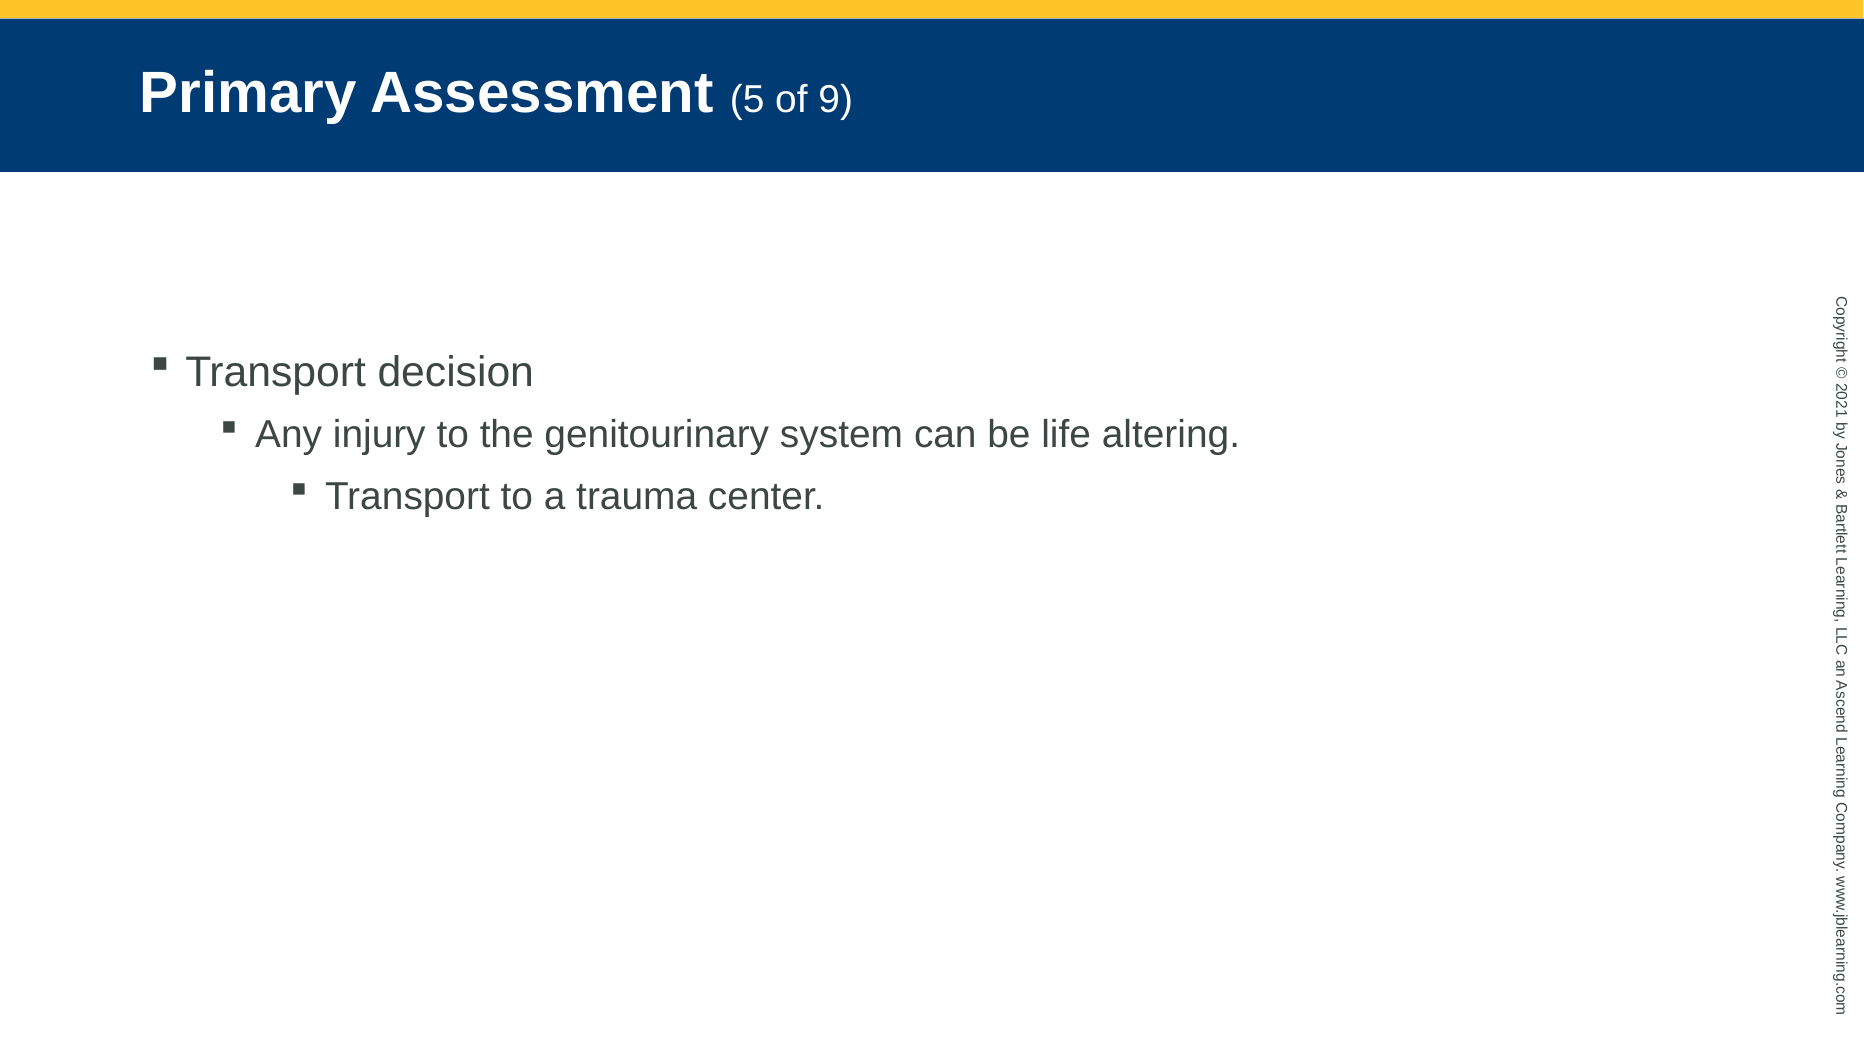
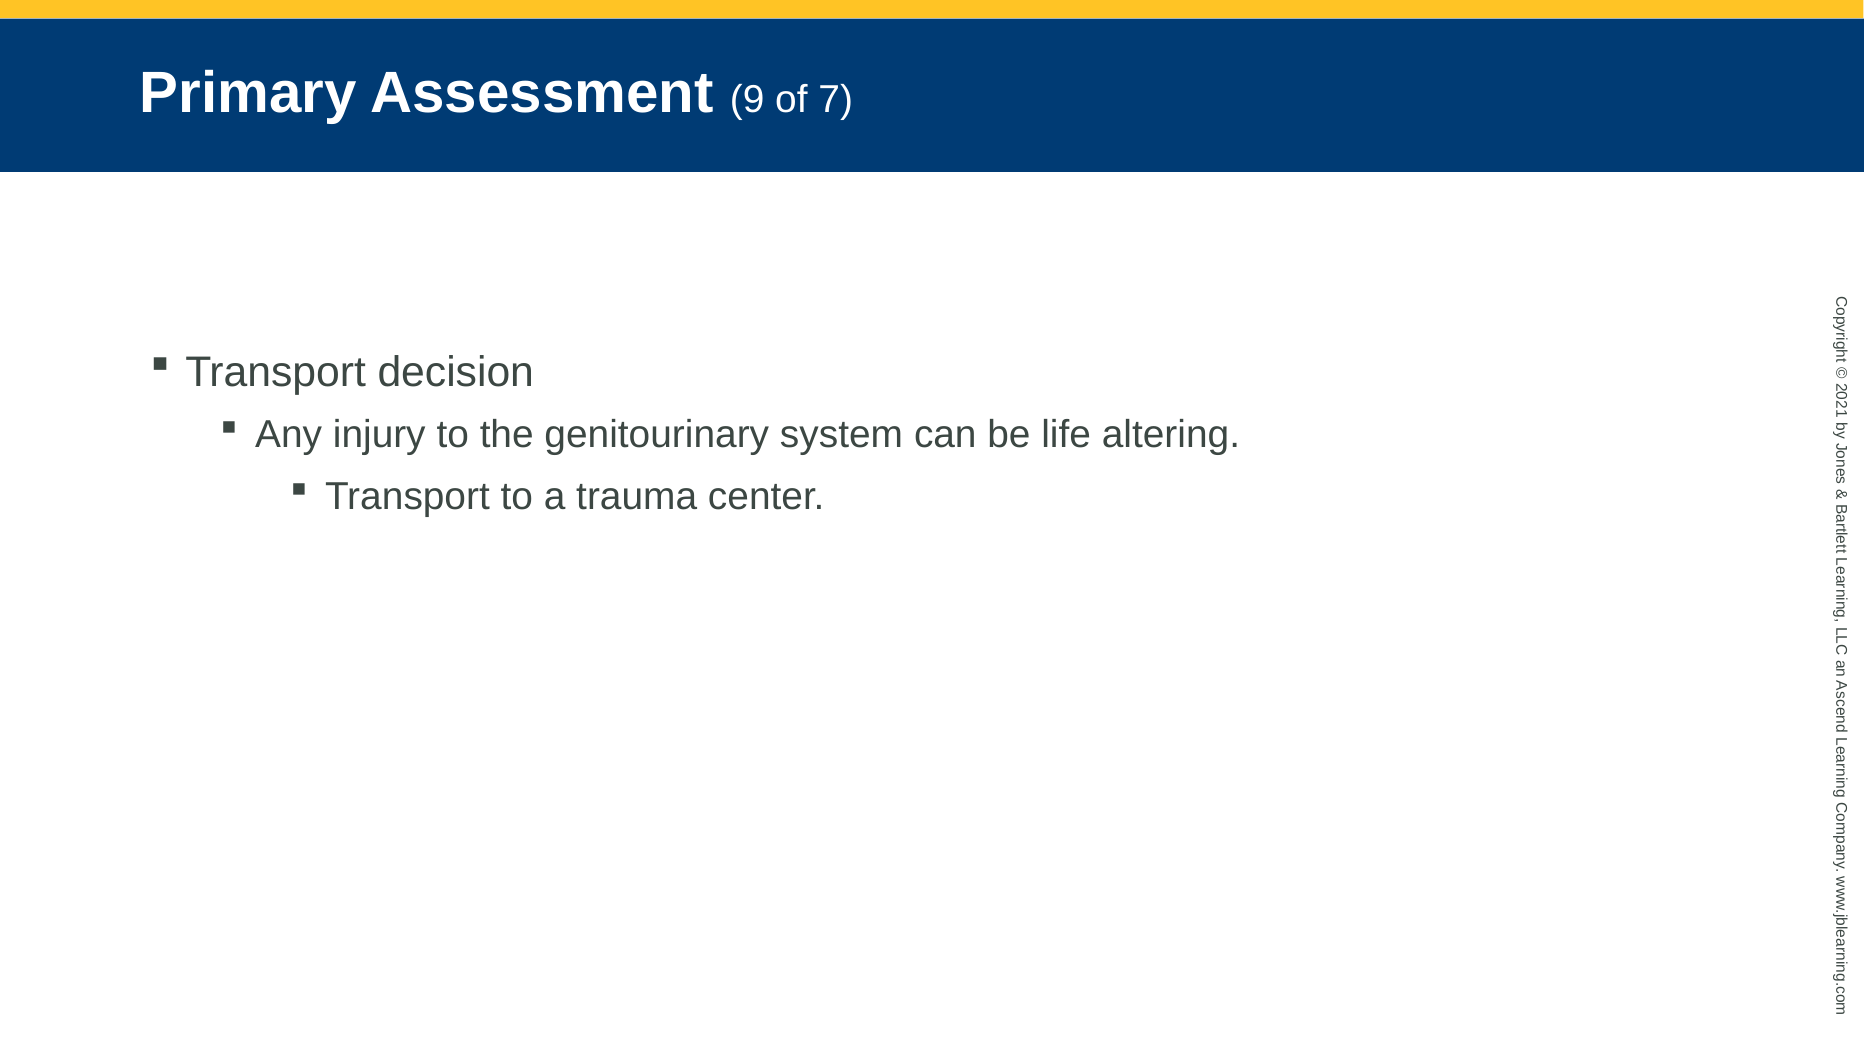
5: 5 -> 9
9: 9 -> 7
